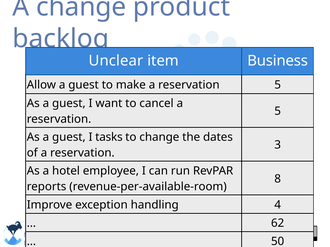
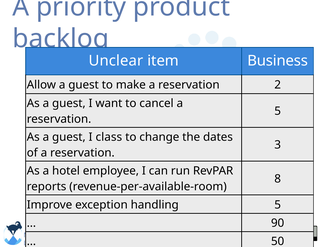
A change: change -> priority
make a reservation 5: 5 -> 2
tasks: tasks -> class
handling 4: 4 -> 5
62: 62 -> 90
